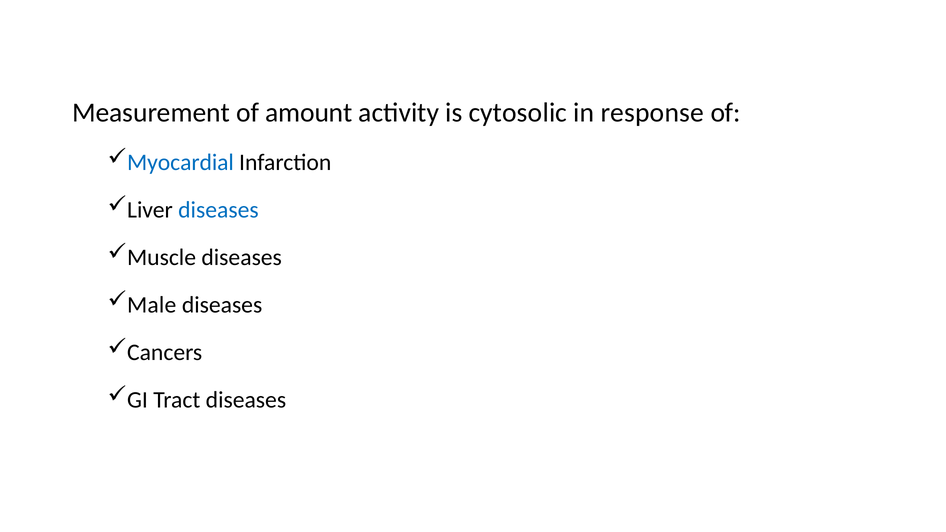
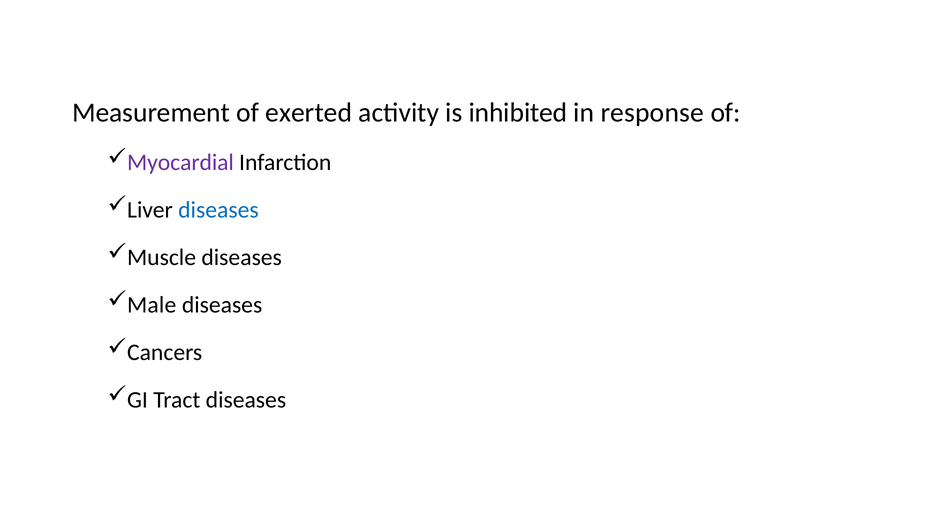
amount: amount -> exerted
cytosolic: cytosolic -> inhibited
Myocardial colour: blue -> purple
